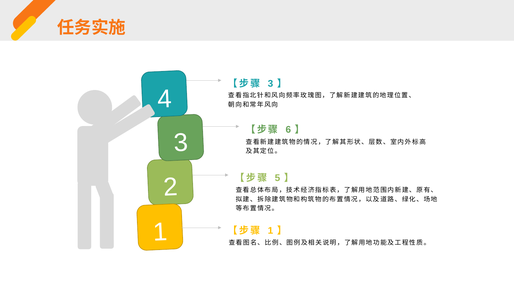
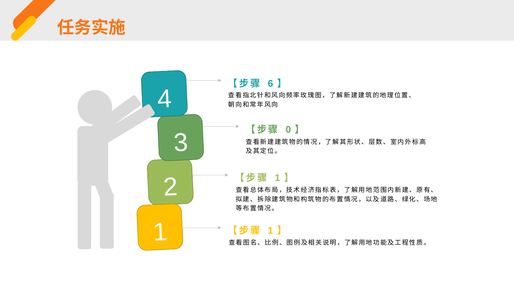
3 at (270, 84): 3 -> 6
6: 6 -> 0
5 at (277, 178): 5 -> 1
